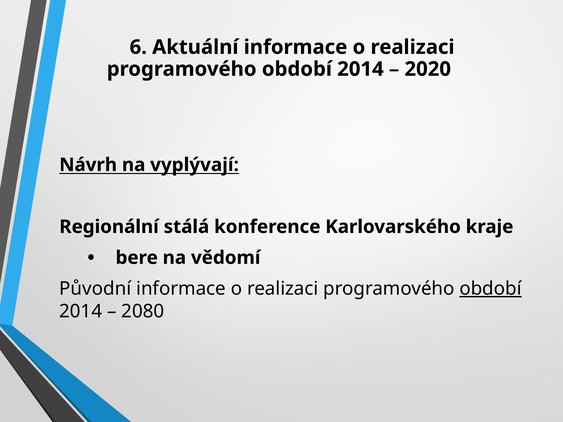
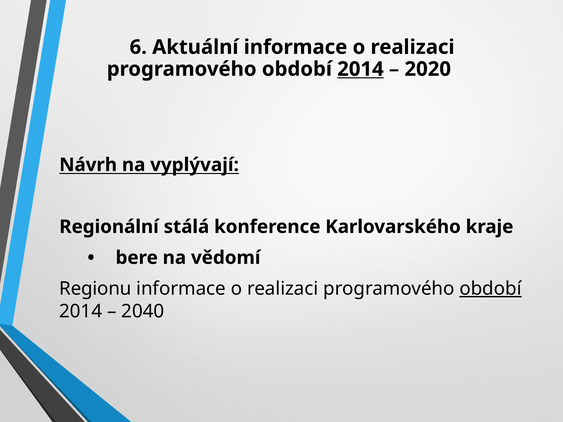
2014 at (360, 69) underline: none -> present
Původní: Původní -> Regionu
2080: 2080 -> 2040
